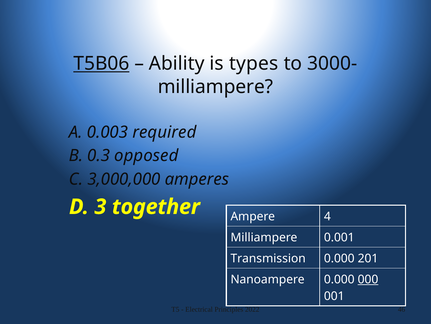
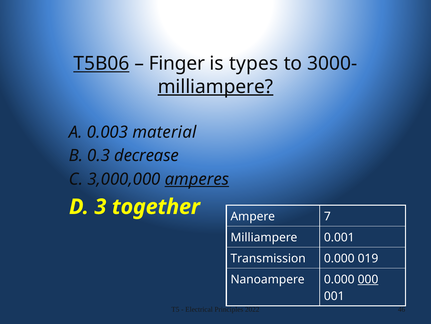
Ability: Ability -> Finger
milliampere at (215, 86) underline: none -> present
required: required -> material
opposed: opposed -> decrease
amperes underline: none -> present
4: 4 -> 7
201: 201 -> 019
